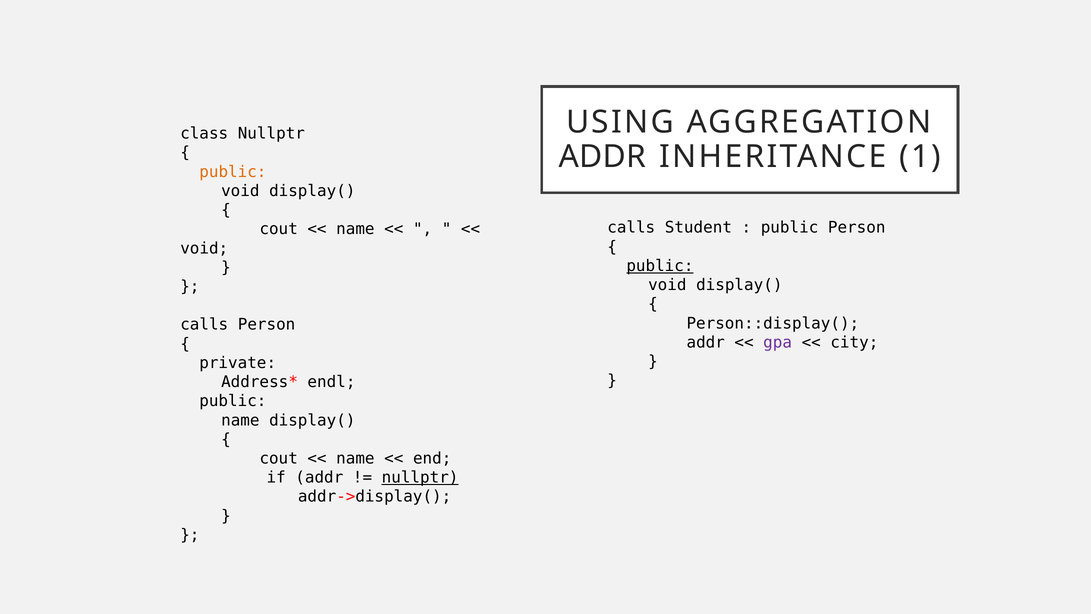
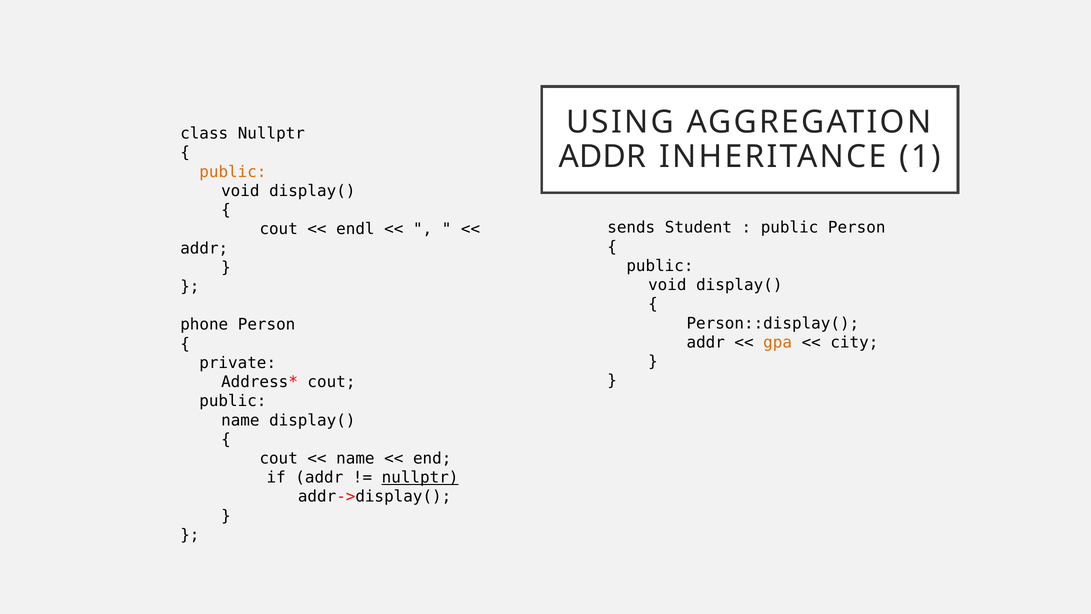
calls at (631, 228): calls -> sends
name at (355, 229): name -> endl
void at (204, 248): void -> addr
public at (660, 266) underline: present -> none
calls at (204, 325): calls -> phone
gpa colour: purple -> orange
endl at (331, 382): endl -> cout
